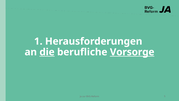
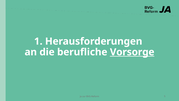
die underline: present -> none
